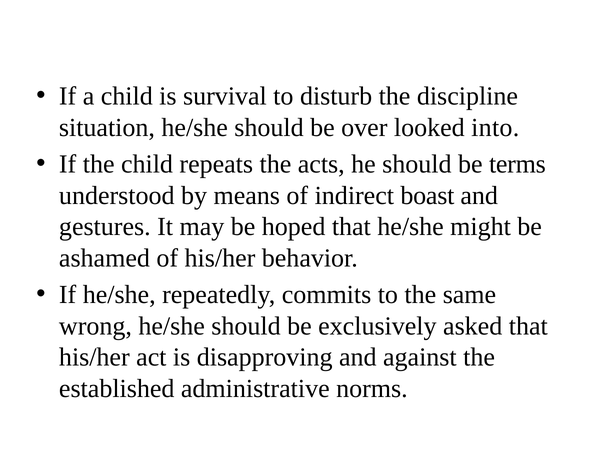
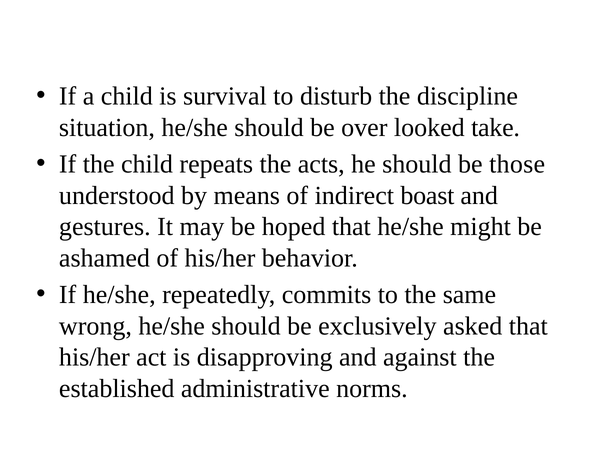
into: into -> take
terms: terms -> those
